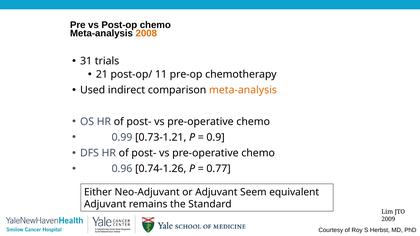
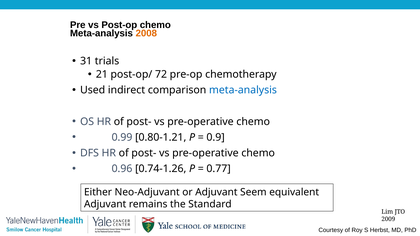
11: 11 -> 72
meta-analysis at (243, 90) colour: orange -> blue
0.73-1.21: 0.73-1.21 -> 0.80-1.21
